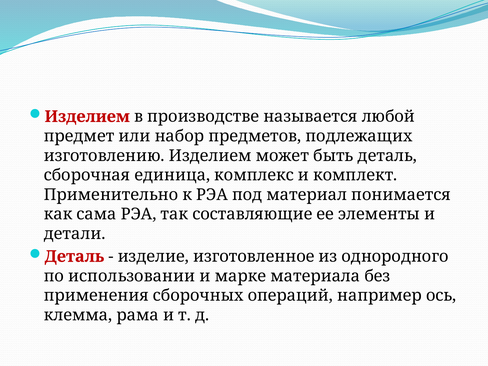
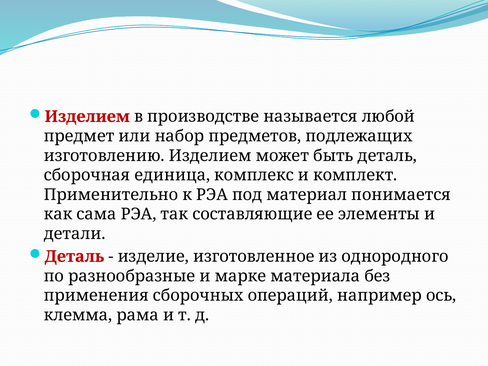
использовании: использовании -> разнообразные
